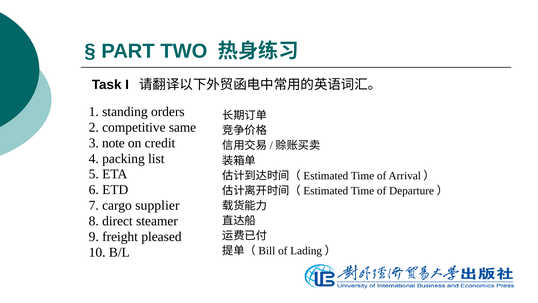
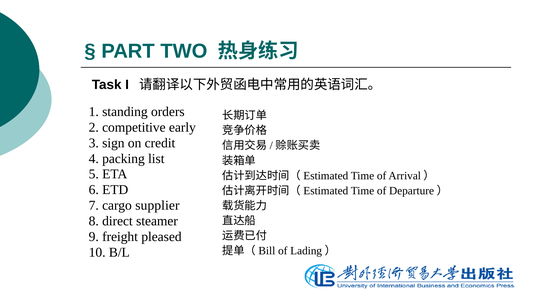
same: same -> early
note: note -> sign
